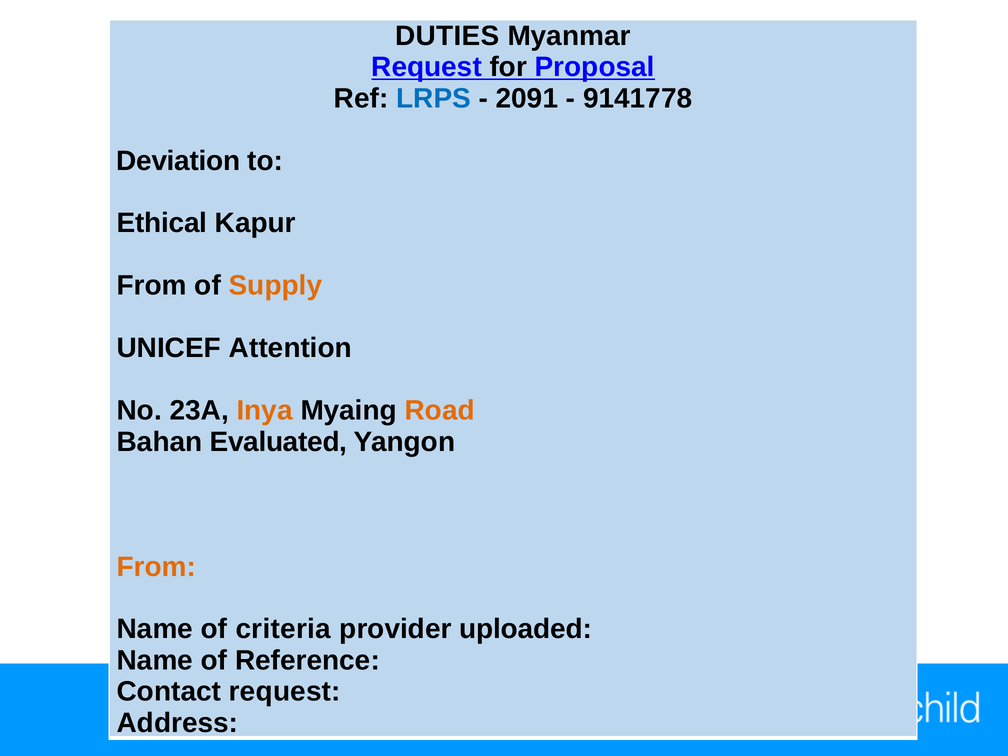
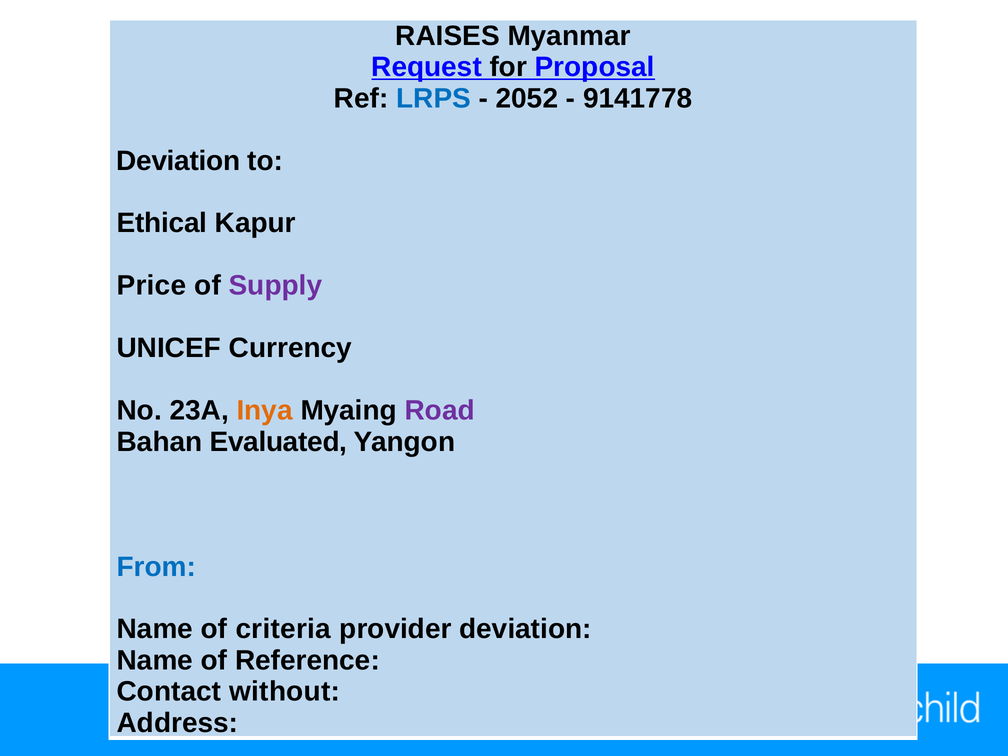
DUTIES: DUTIES -> RAISES
2091: 2091 -> 2052
From at (152, 286): From -> Price
Supply colour: orange -> purple
Attention: Attention -> Currency
Road colour: orange -> purple
From at (156, 567) colour: orange -> blue
provider uploaded: uploaded -> deviation
Contact request: request -> without
